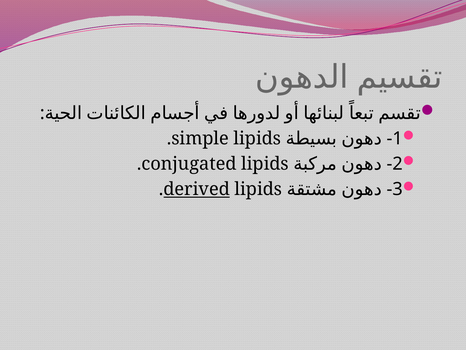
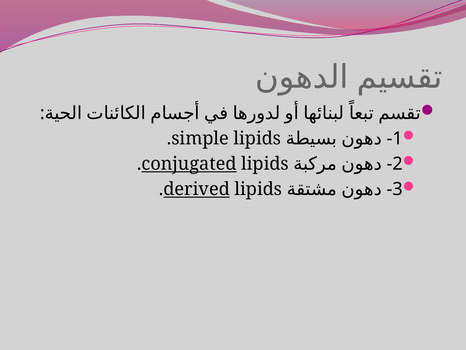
conjugated underline: none -> present
